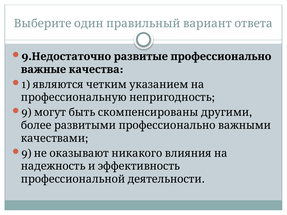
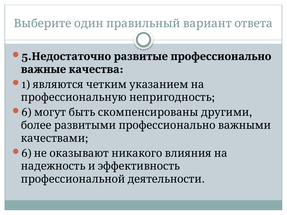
9 at (27, 57): 9 -> 5
9 at (26, 113): 9 -> 6
9 at (26, 154): 9 -> 6
